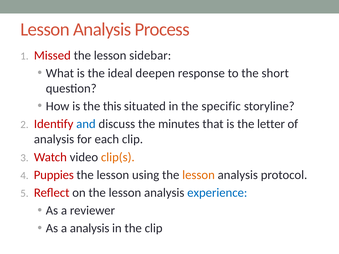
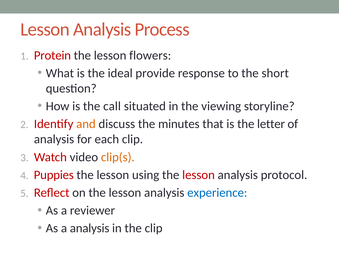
Missed: Missed -> Protein
sidebar: sidebar -> flowers
deepen: deepen -> provide
this: this -> call
specific: specific -> viewing
and colour: blue -> orange
lesson at (199, 175) colour: orange -> red
